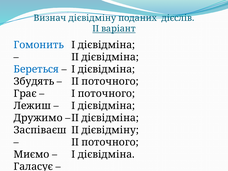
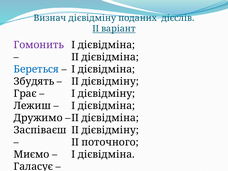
Гомонить colour: blue -> purple
поточного at (110, 81): поточного -> дієвідміну
I поточного: поточного -> дієвідміну
